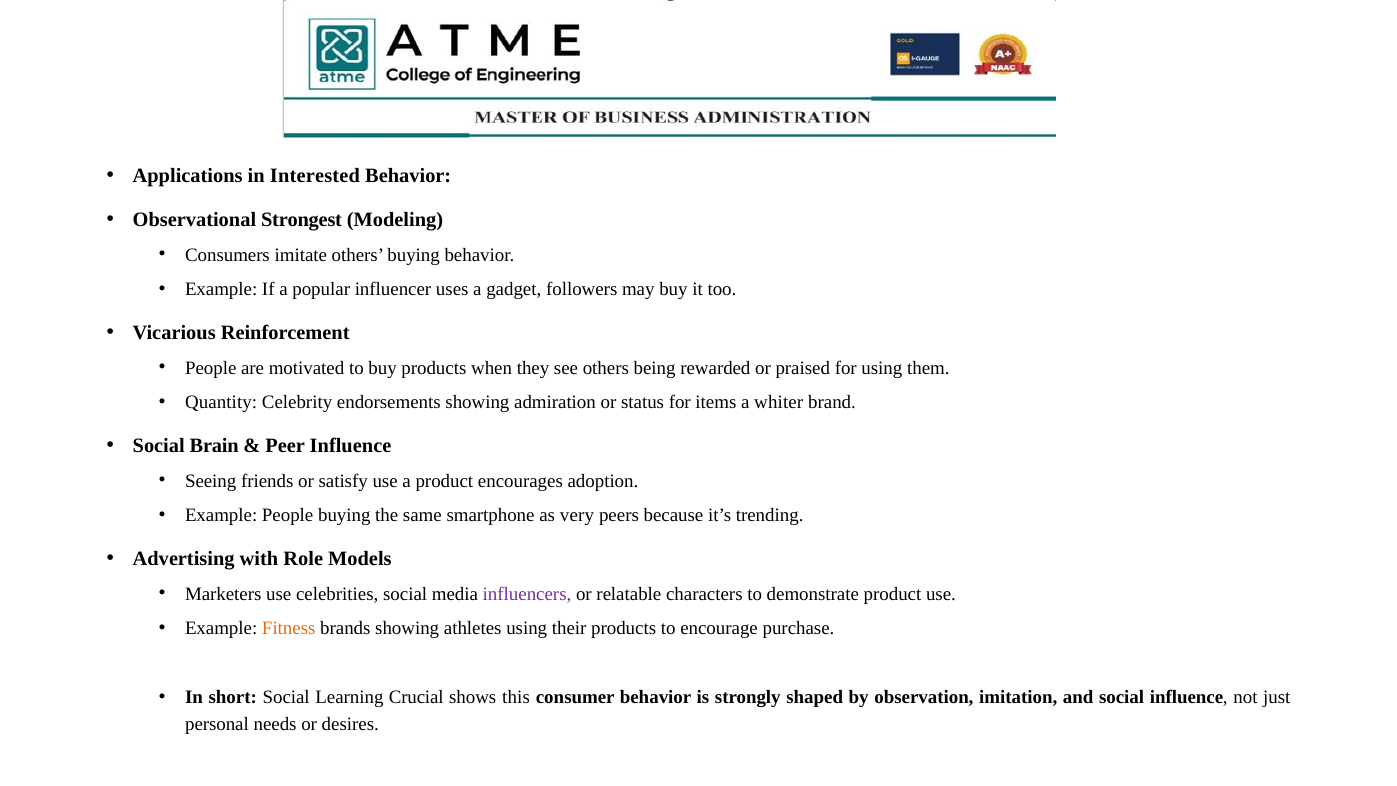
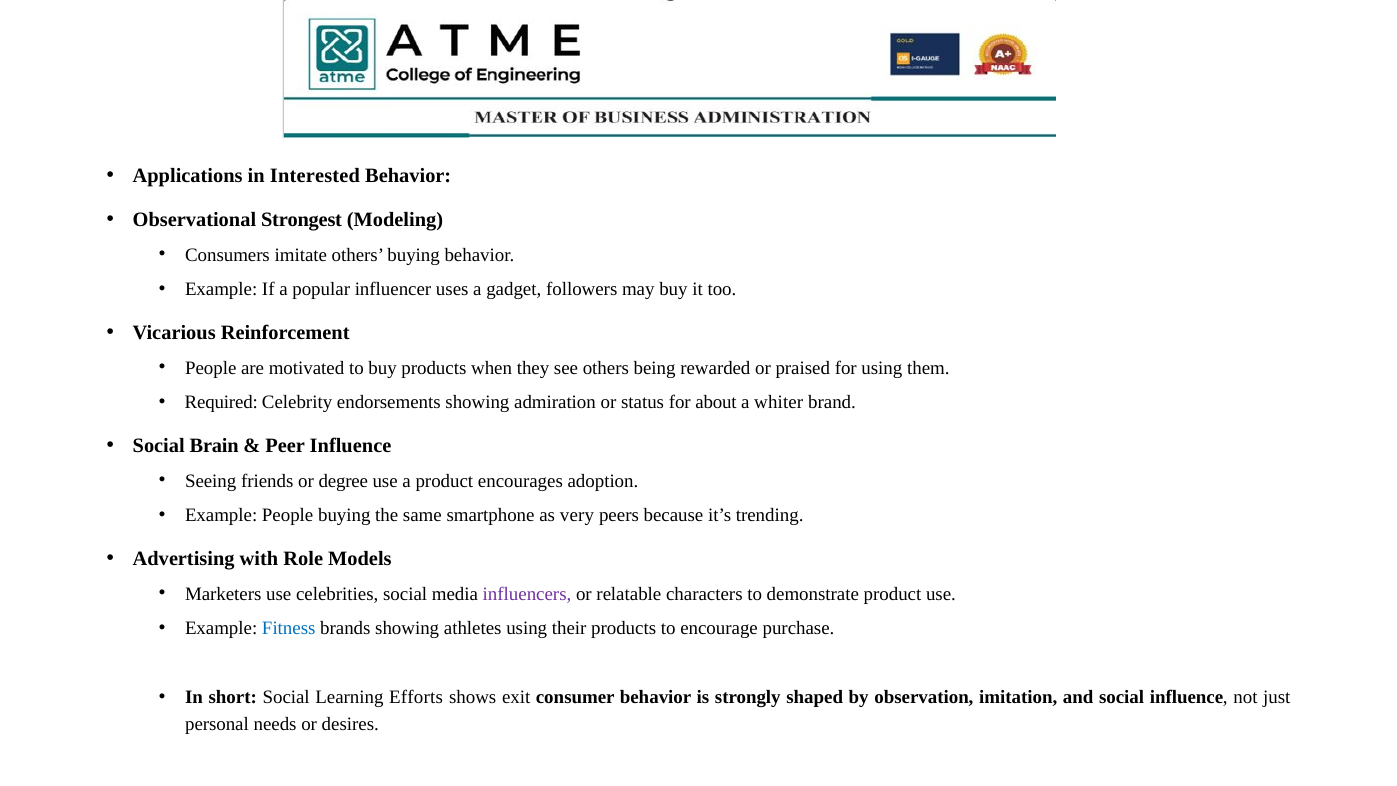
Quantity: Quantity -> Required
items: items -> about
satisfy: satisfy -> degree
Fitness colour: orange -> blue
Crucial: Crucial -> Efforts
this: this -> exit
